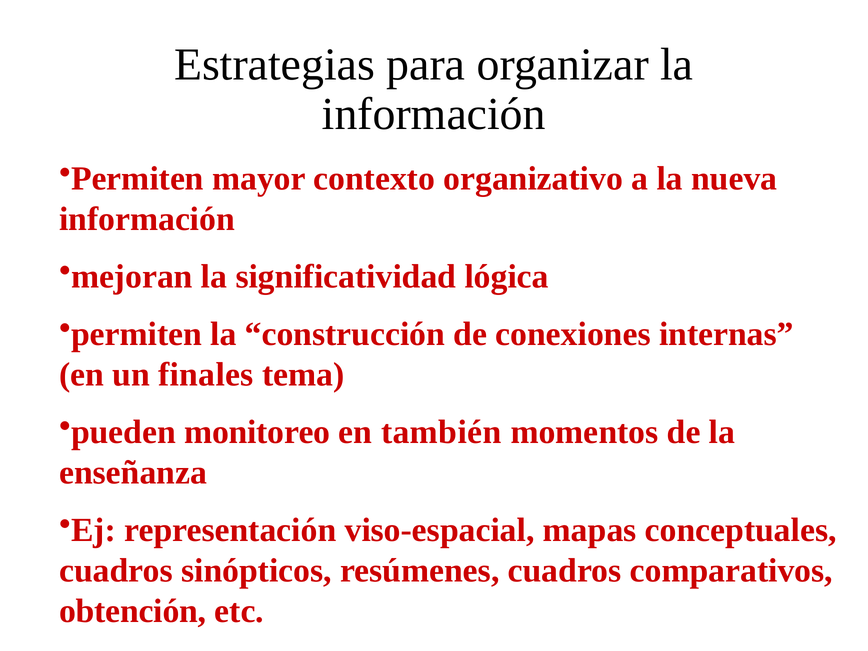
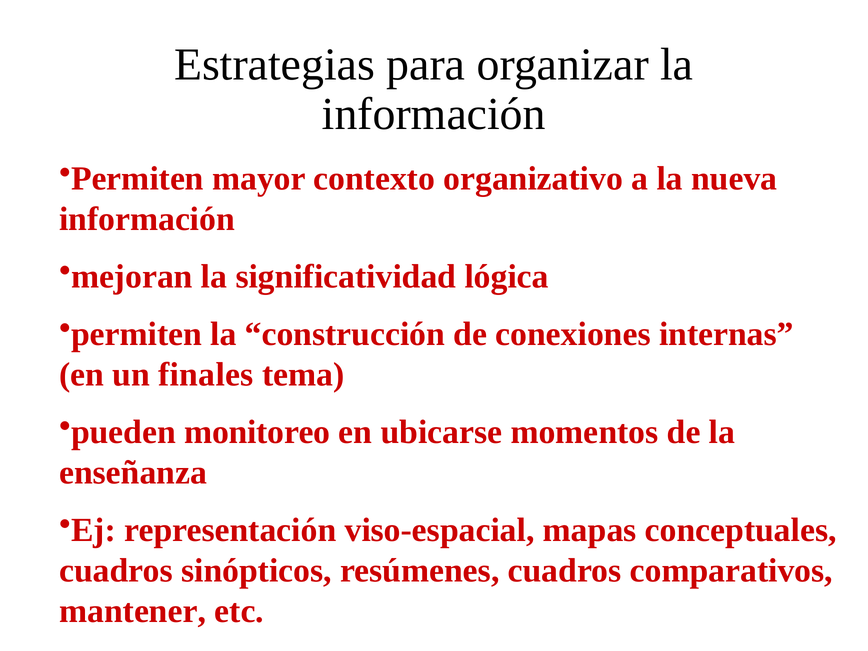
también: también -> ubicarse
obtención: obtención -> mantener
